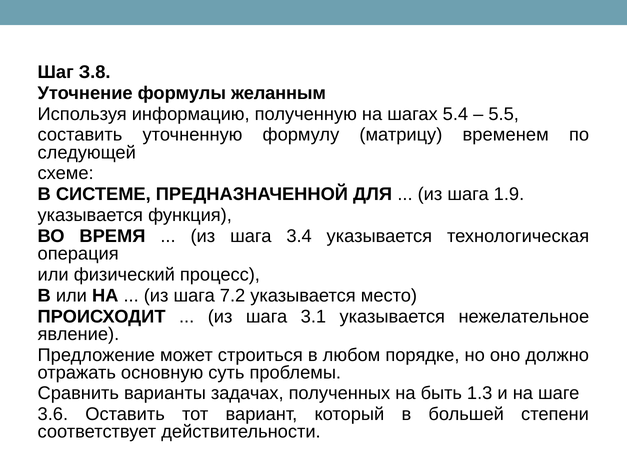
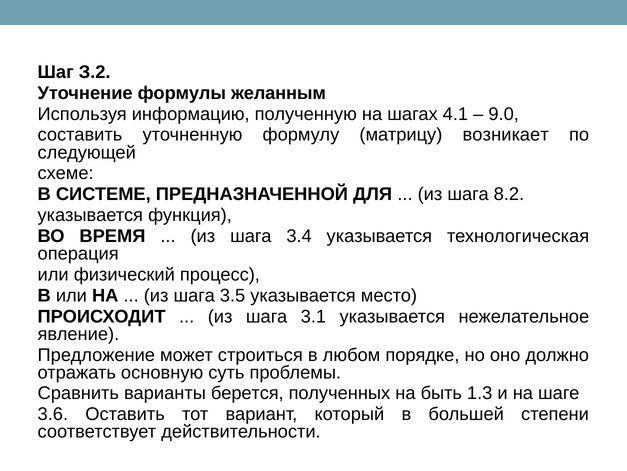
З.8: З.8 -> З.2
5.4: 5.4 -> 4.1
5.5: 5.5 -> 9.0
временем: временем -> возникает
1.9: 1.9 -> 8.2
7.2: 7.2 -> 3.5
задачах: задачах -> берется
